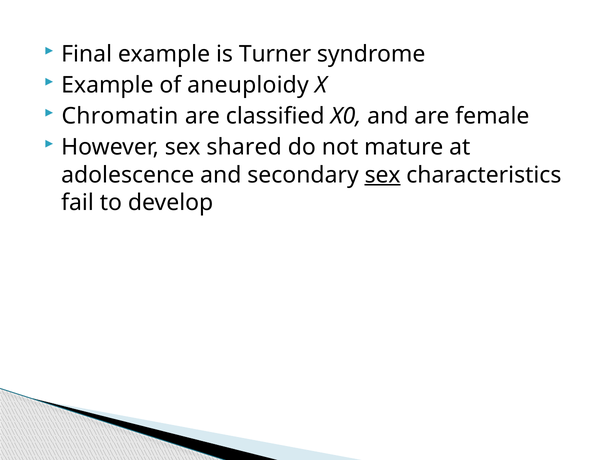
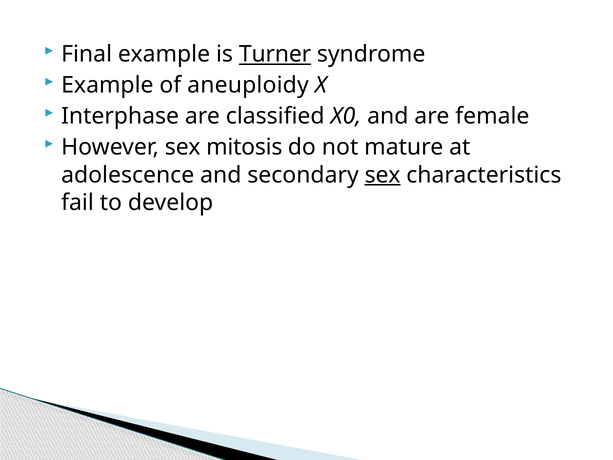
Turner underline: none -> present
Chromatin: Chromatin -> Interphase
shared: shared -> mitosis
